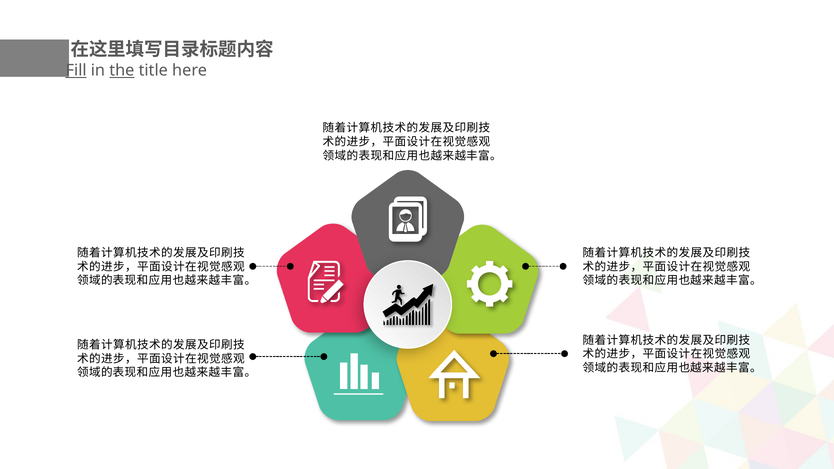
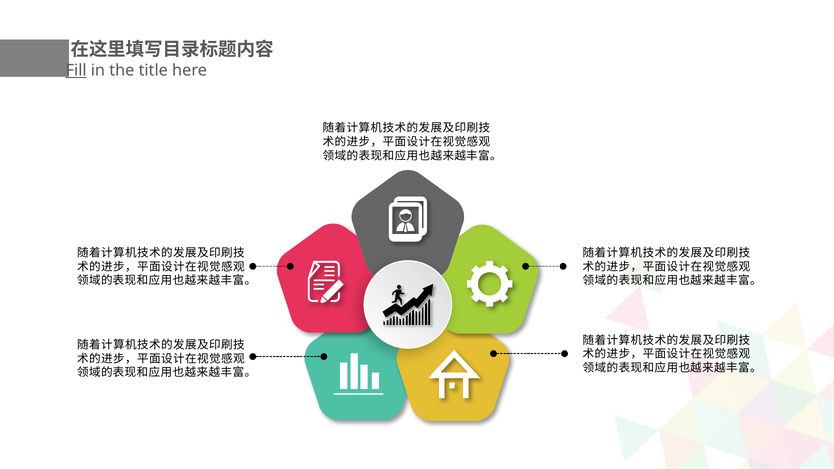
the underline: present -> none
